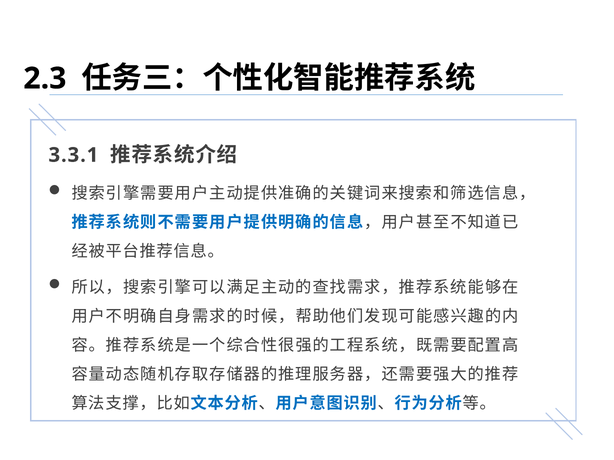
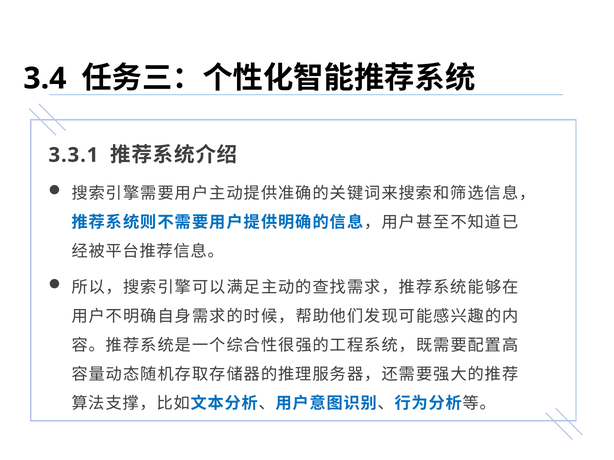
2.3: 2.3 -> 3.4
